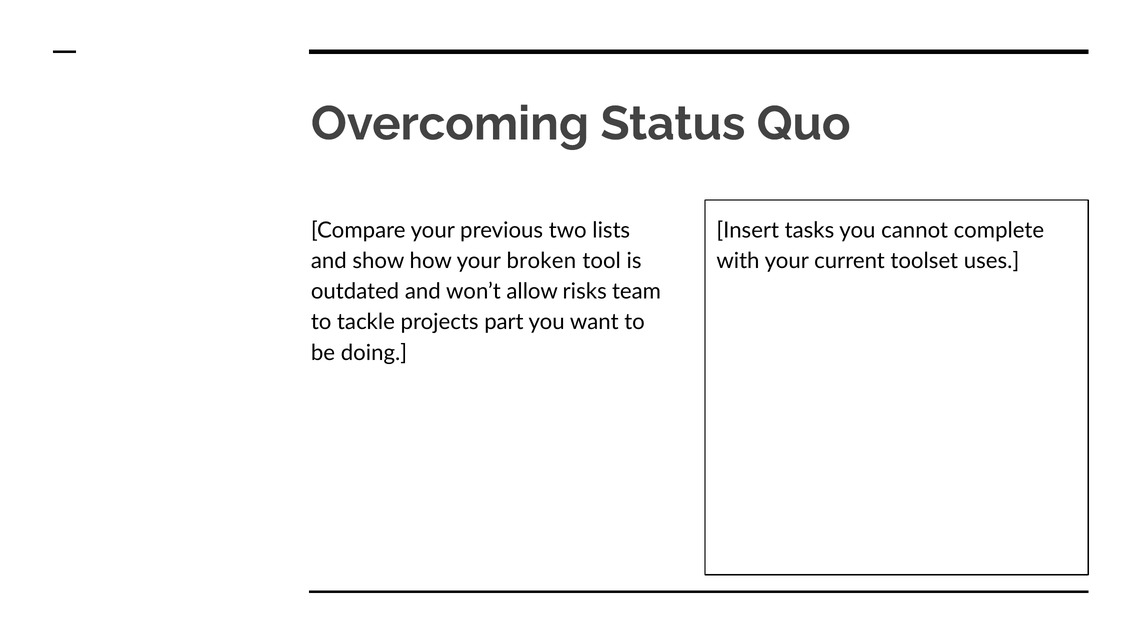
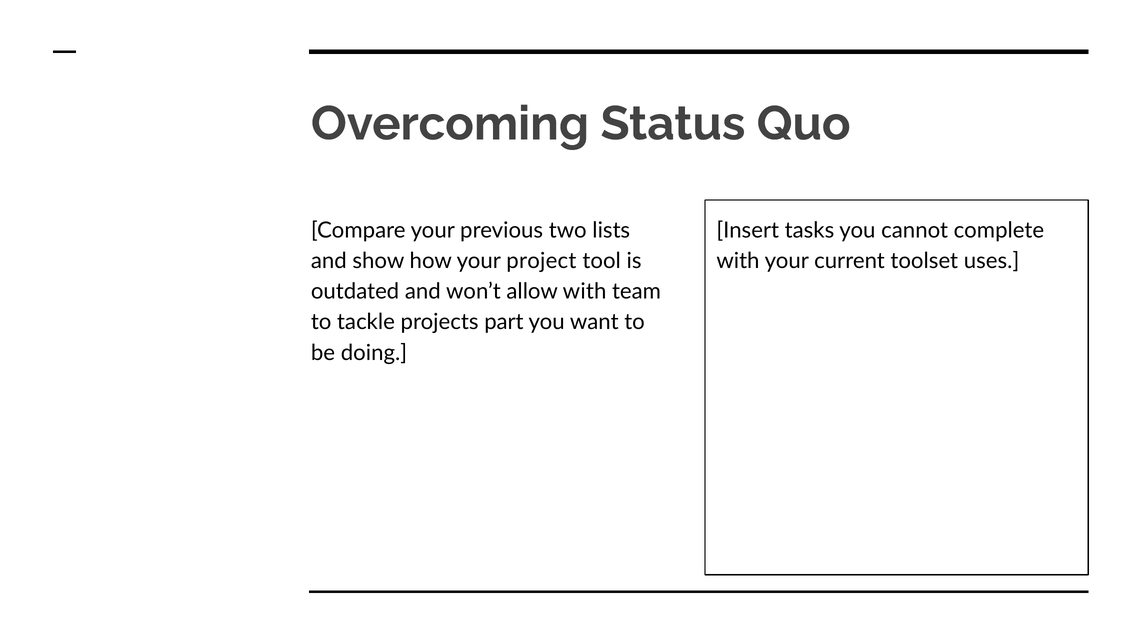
broken: broken -> project
allow risks: risks -> with
